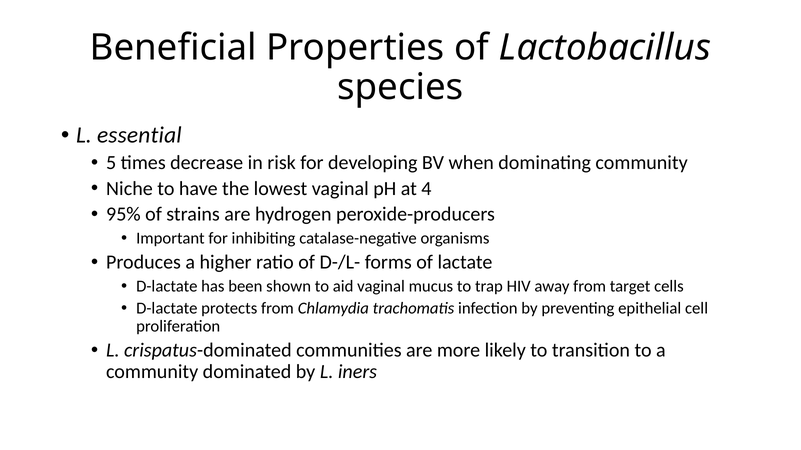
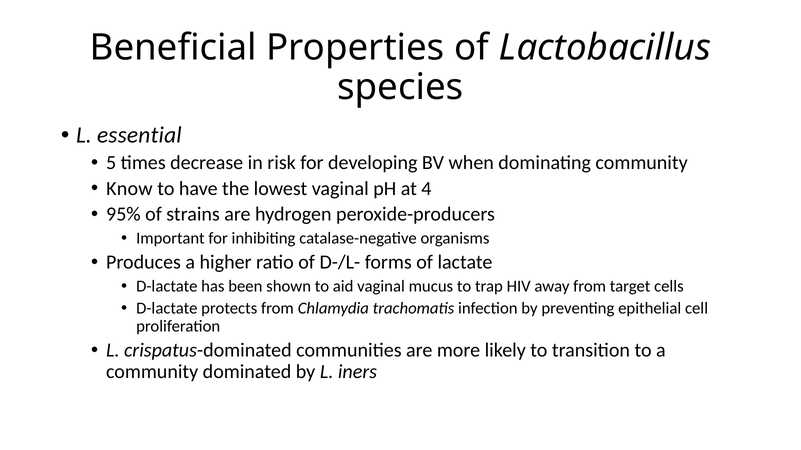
Niche: Niche -> Know
